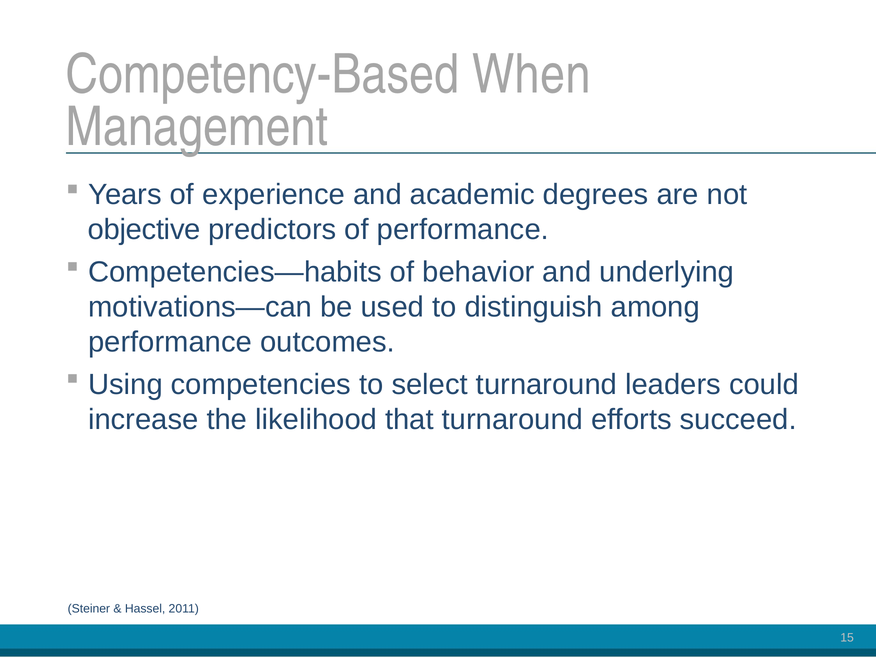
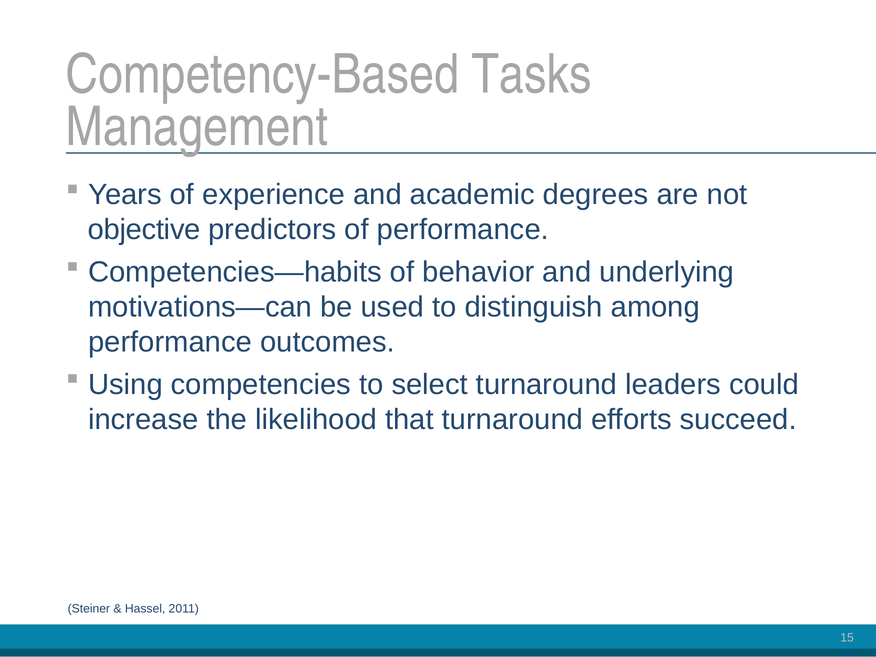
When: When -> Tasks
